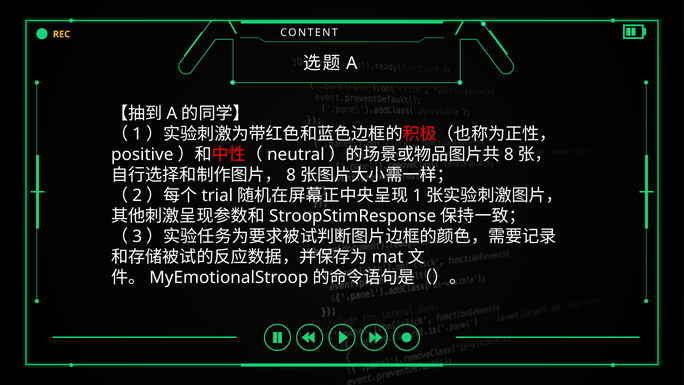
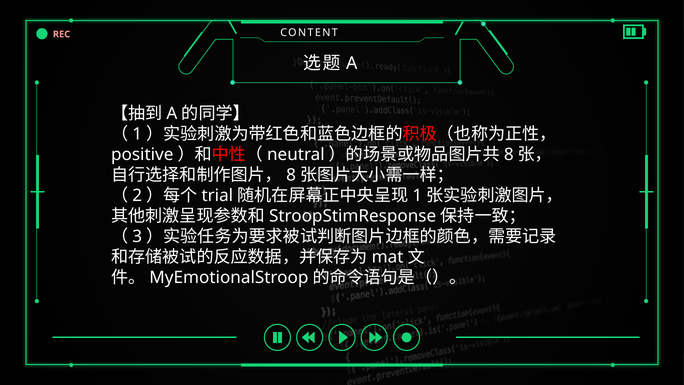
REC colour: yellow -> pink
